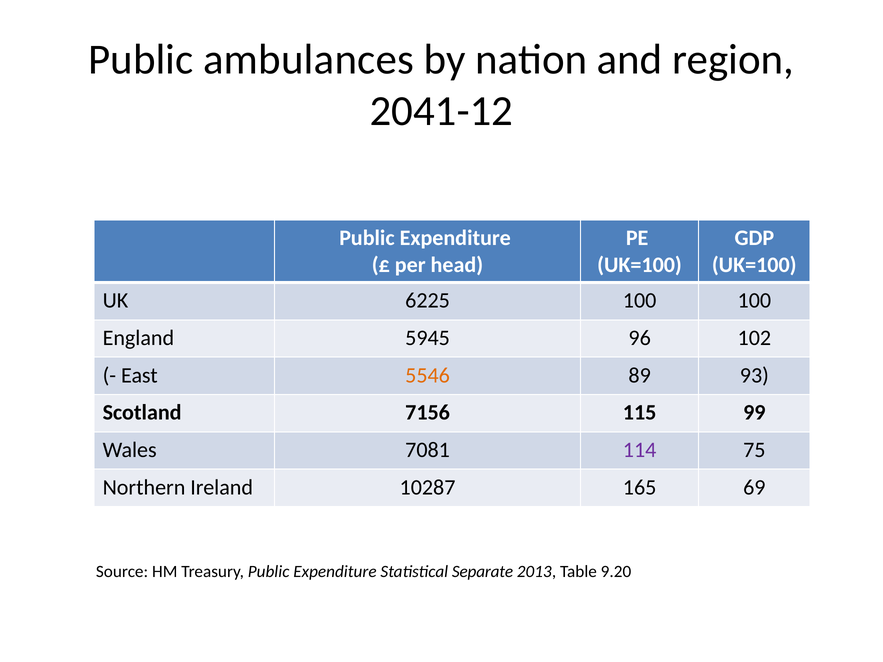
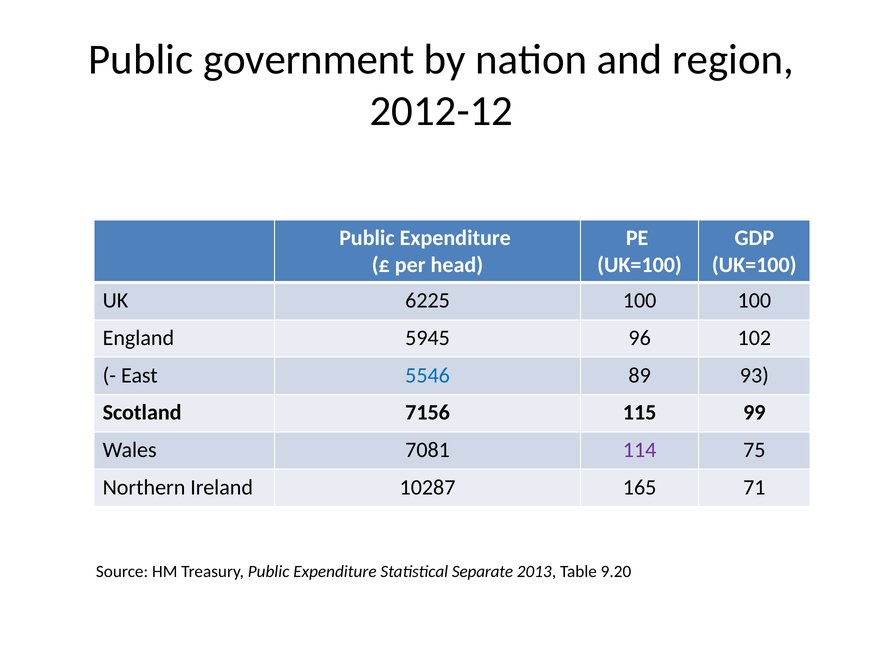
ambulances: ambulances -> government
2041-12: 2041-12 -> 2012-12
5546 colour: orange -> blue
69: 69 -> 71
